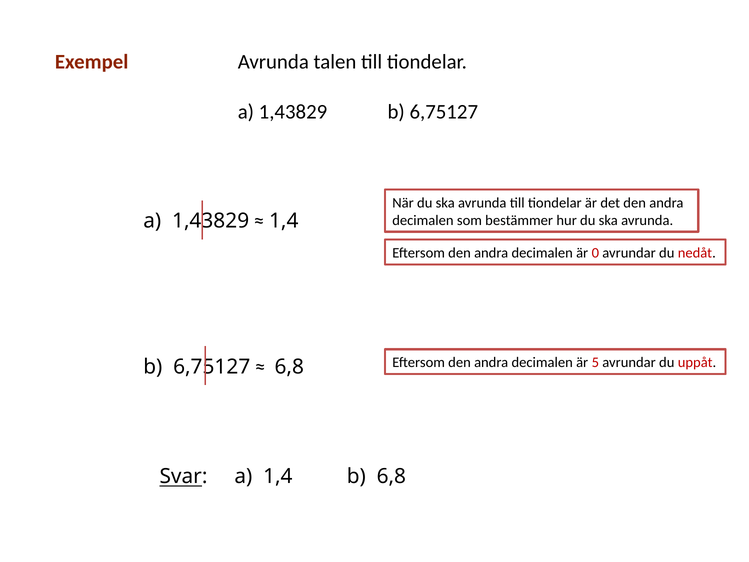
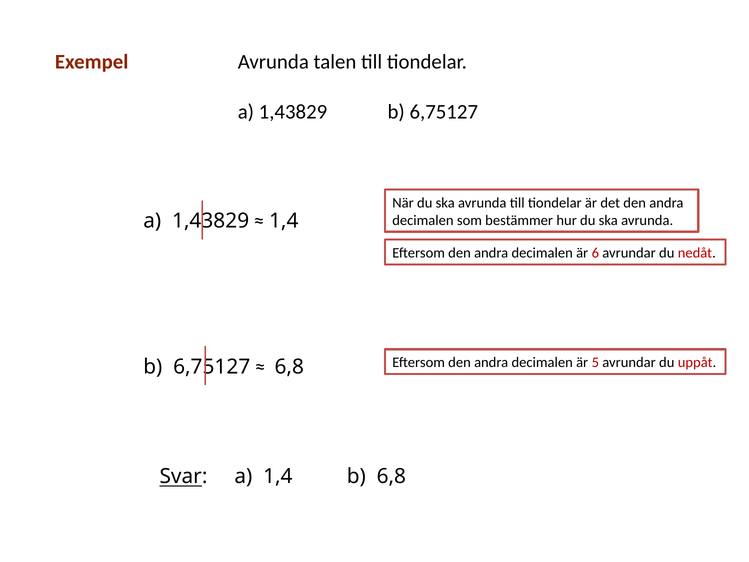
0: 0 -> 6
